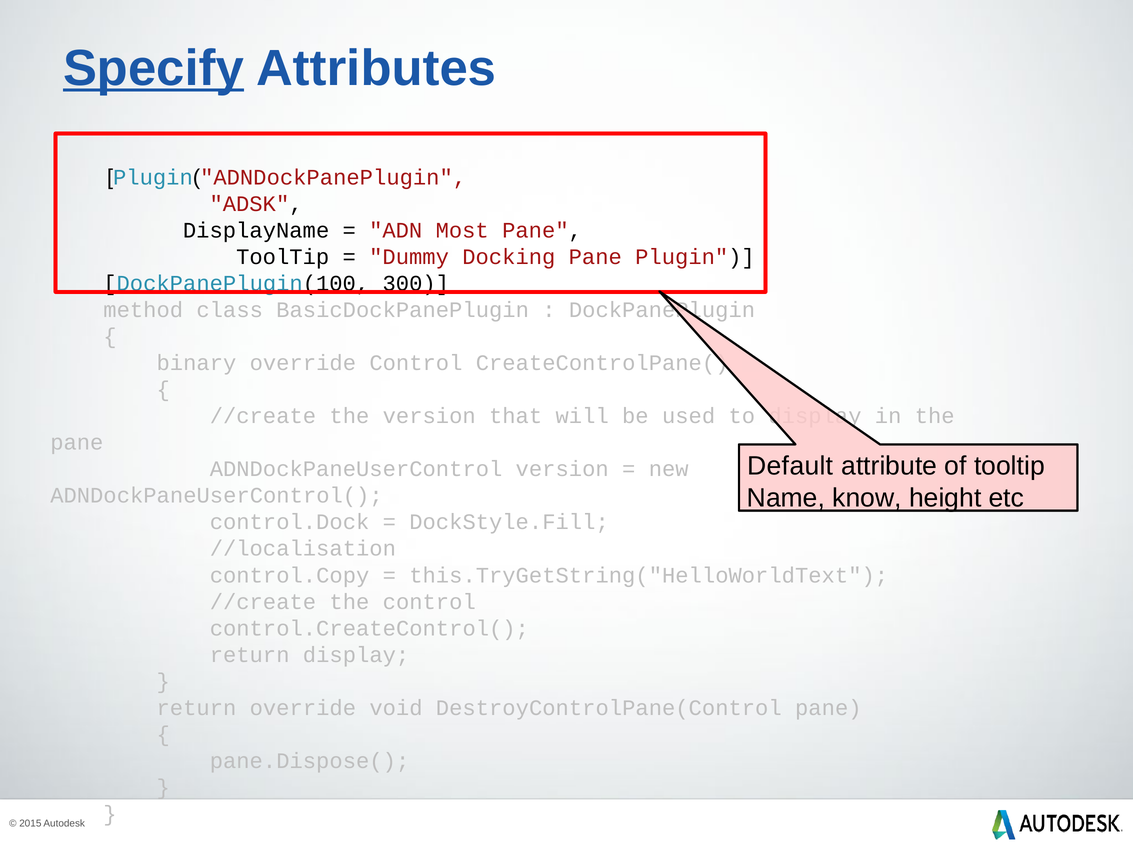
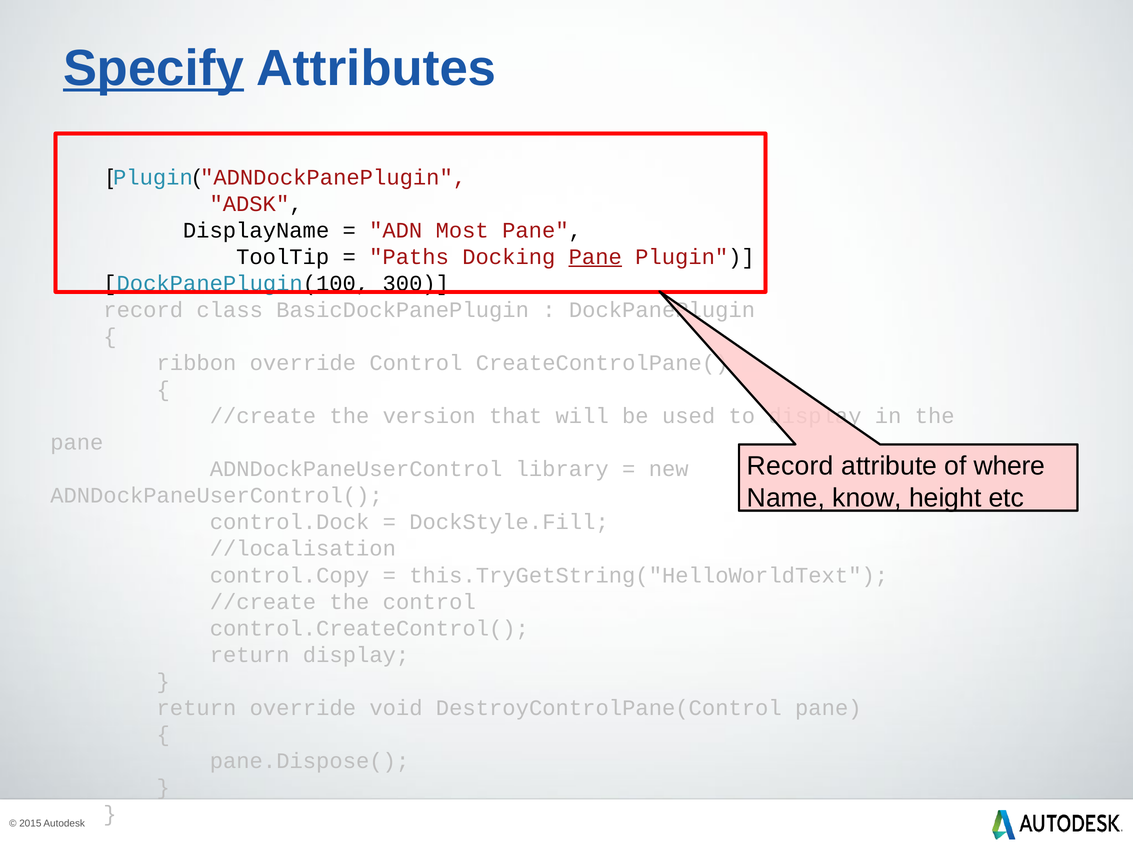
Dummy: Dummy -> Paths
Pane at (595, 257) underline: none -> present
method at (143, 310): method -> record
binary: binary -> ribbon
Default at (790, 466): Default -> Record
of tooltip: tooltip -> where
ADNDockPaneUserControl version: version -> library
